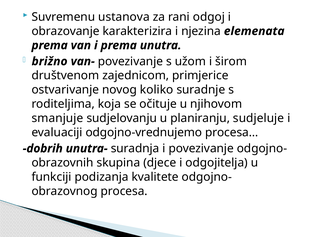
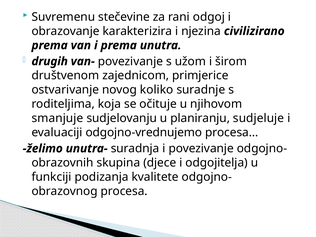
ustanova: ustanova -> stečevine
elemenata: elemenata -> civilizirano
brižno: brižno -> drugih
dobrih: dobrih -> želimo
